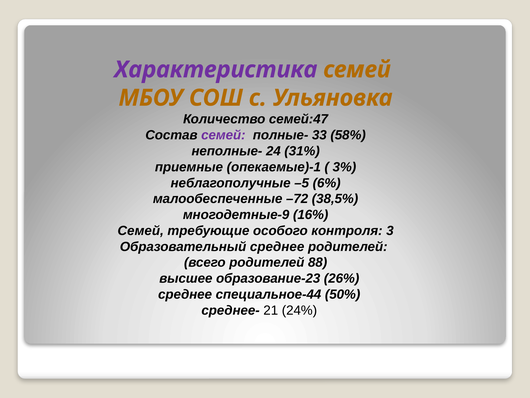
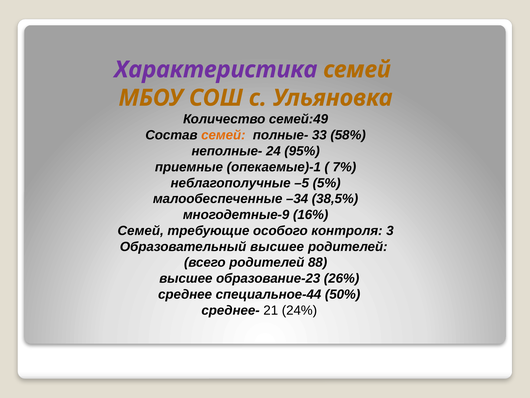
семей:47: семей:47 -> семей:49
семей at (223, 135) colour: purple -> orange
31%: 31% -> 95%
3%: 3% -> 7%
6%: 6% -> 5%
–72: –72 -> –34
Образовательный среднее: среднее -> высшее
